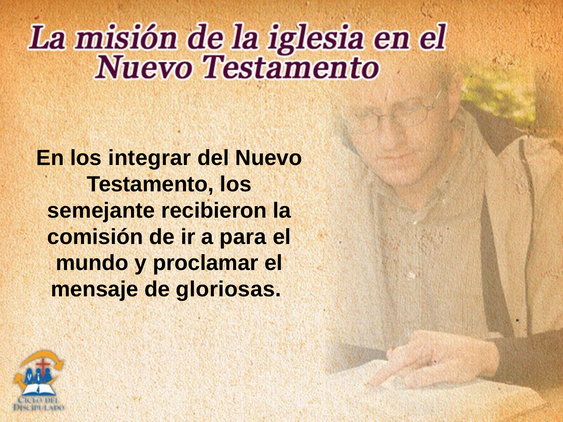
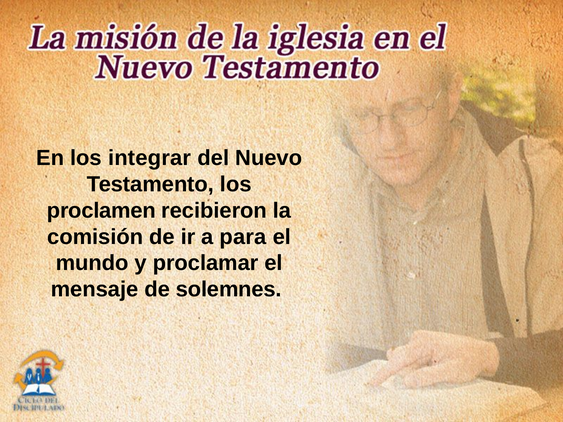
semejante: semejante -> proclamen
gloriosas: gloriosas -> solemnes
